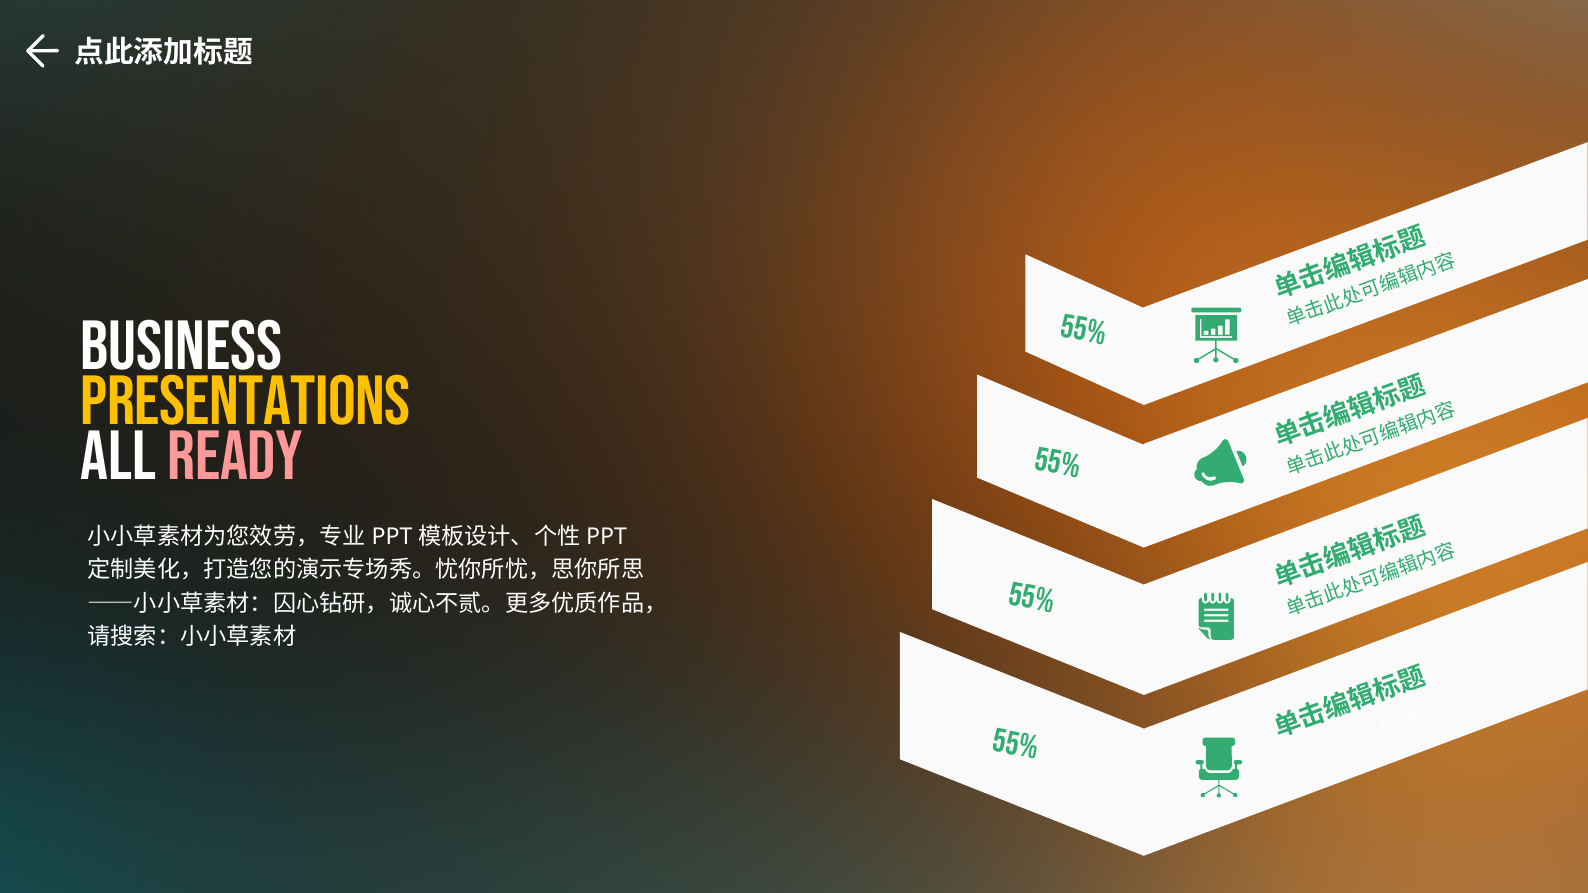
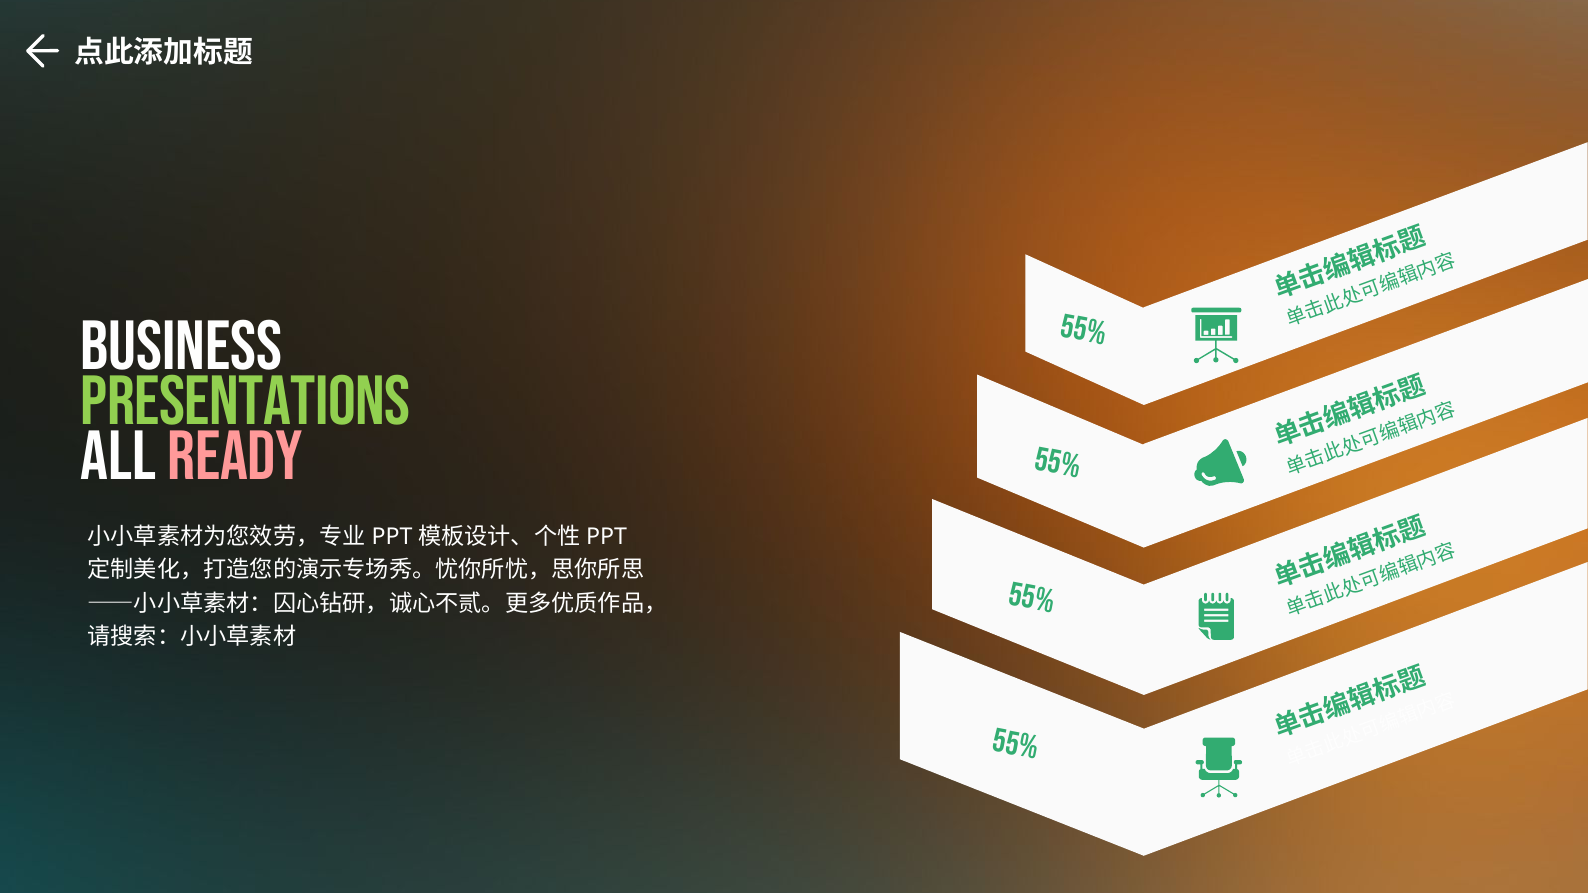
Presentations colour: yellow -> light green
